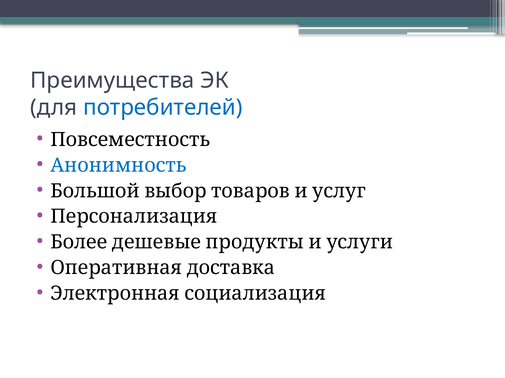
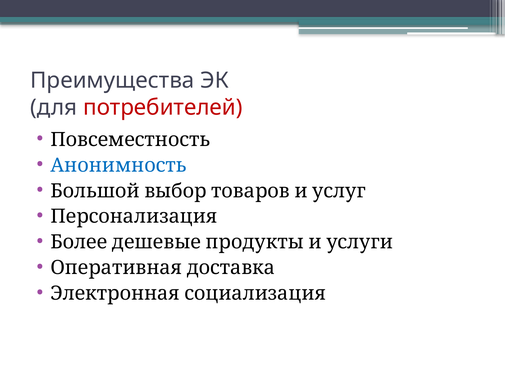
потребителей colour: blue -> red
